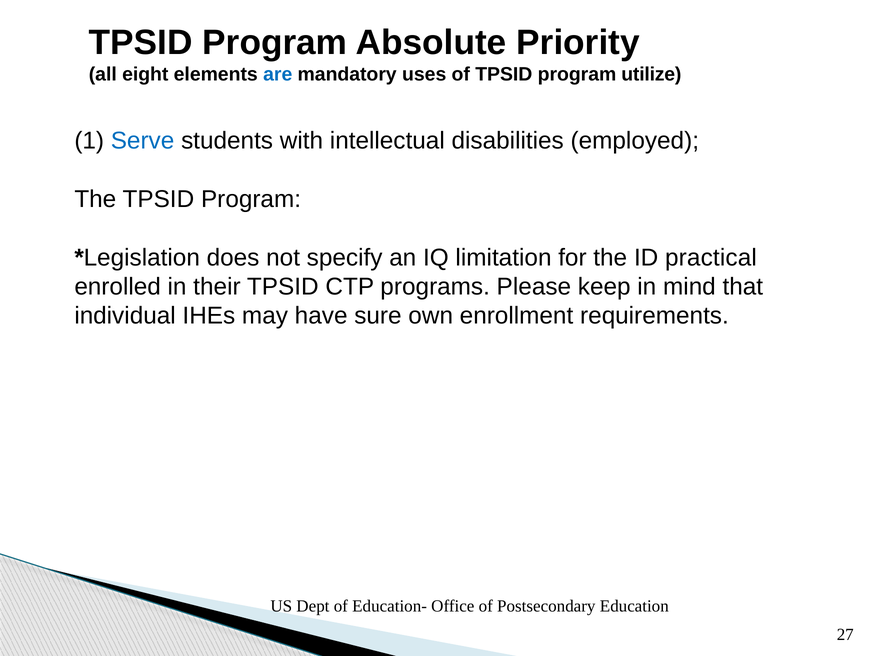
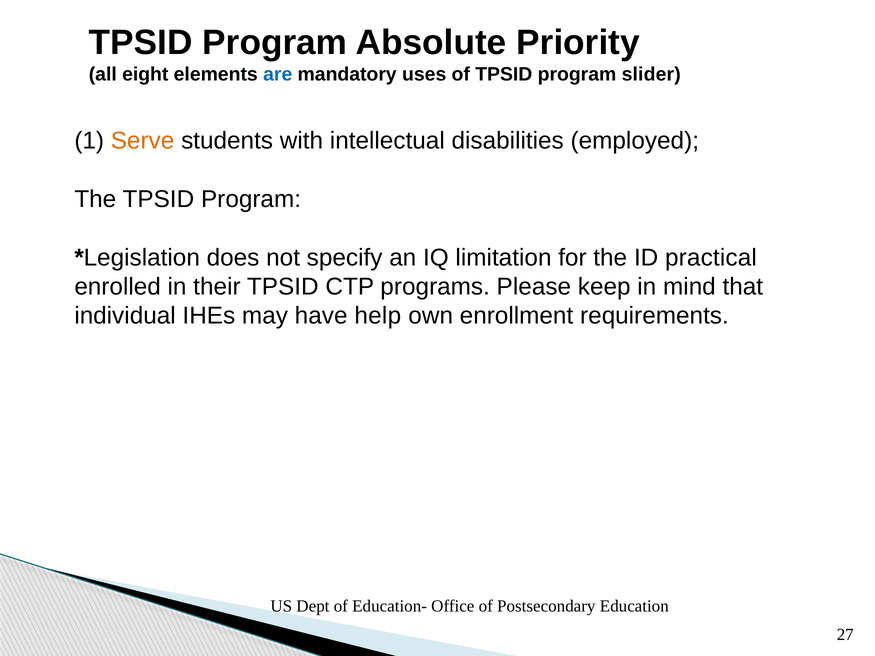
utilize: utilize -> slider
Serve colour: blue -> orange
sure: sure -> help
